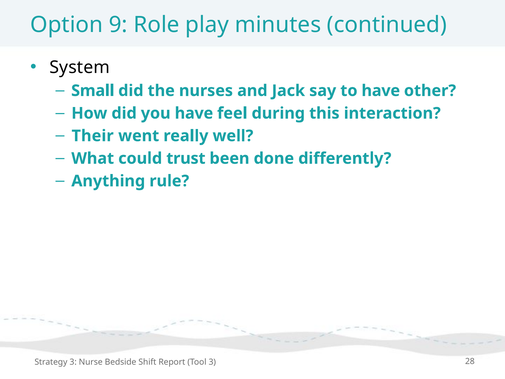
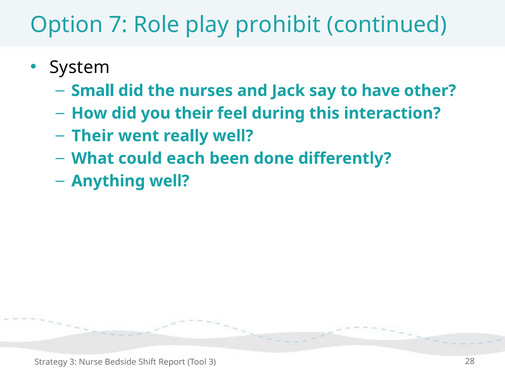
9: 9 -> 7
minutes: minutes -> prohibit
you have: have -> their
trust: trust -> each
Anything rule: rule -> well
